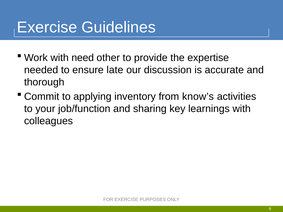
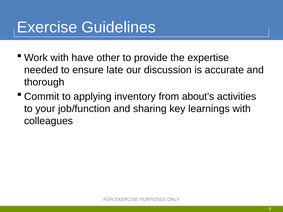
need: need -> have
know’s: know’s -> about’s
